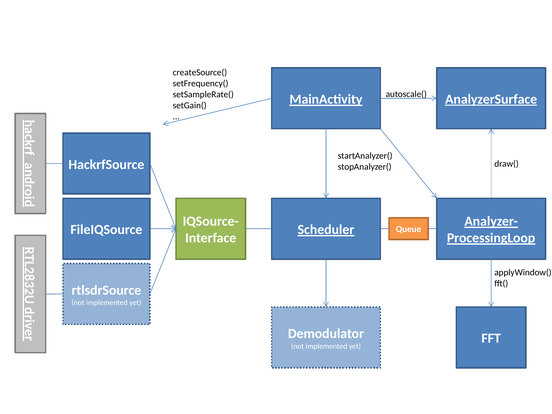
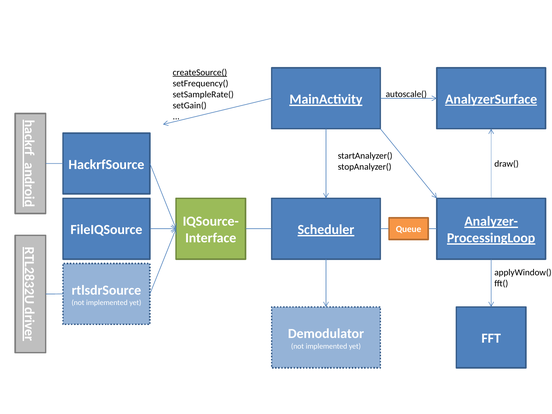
createSource( underline: none -> present
